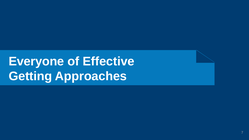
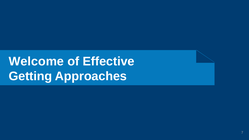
Everyone: Everyone -> Welcome
